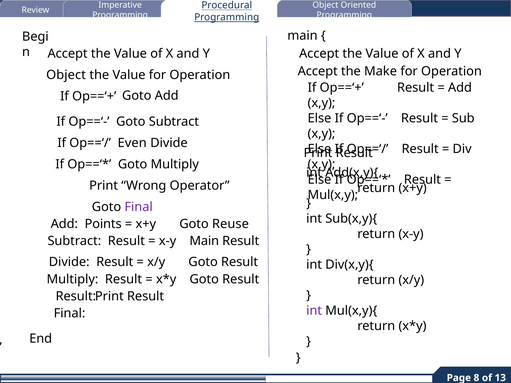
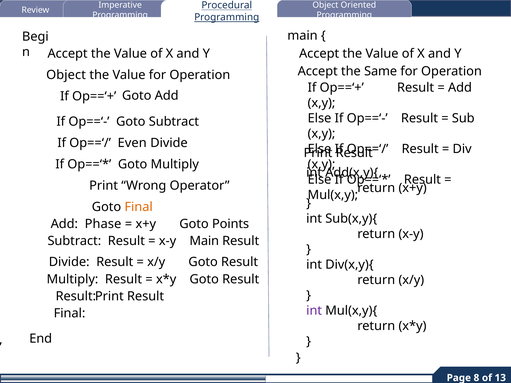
Make: Make -> Same
Final at (139, 207) colour: purple -> orange
Points: Points -> Phase
Reuse: Reuse -> Points
